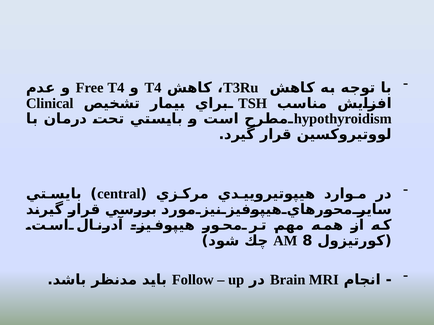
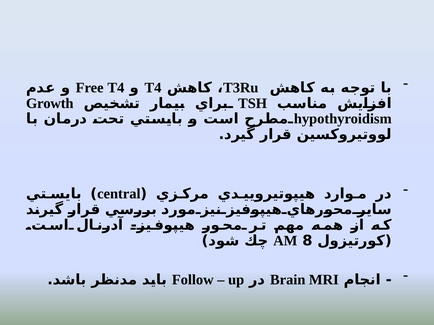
Clinical: Clinical -> Growth
